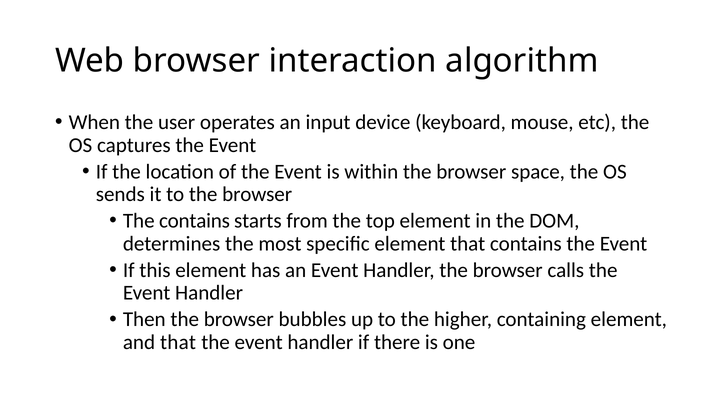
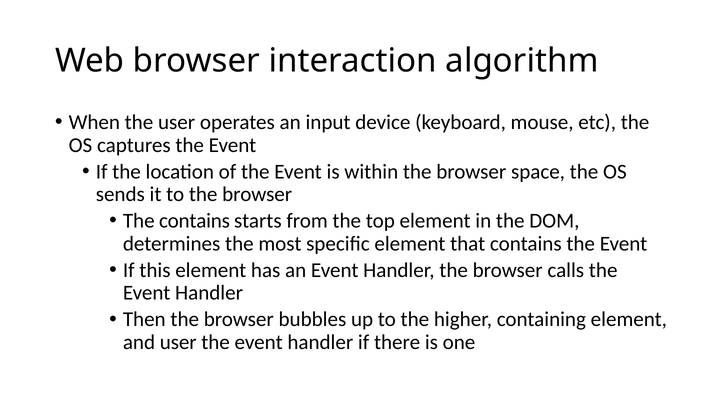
and that: that -> user
